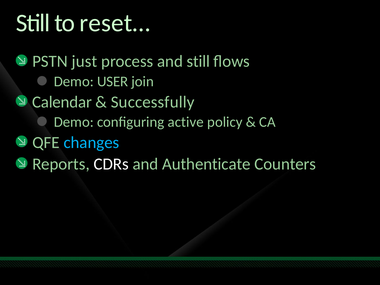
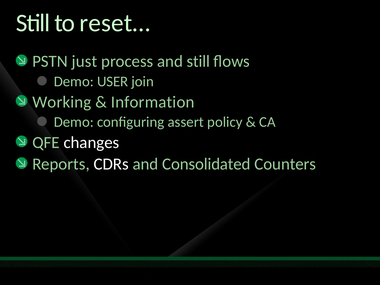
Calendar: Calendar -> Working
Successfully: Successfully -> Information
active: active -> assert
changes colour: light blue -> white
Authenticate: Authenticate -> Consolidated
